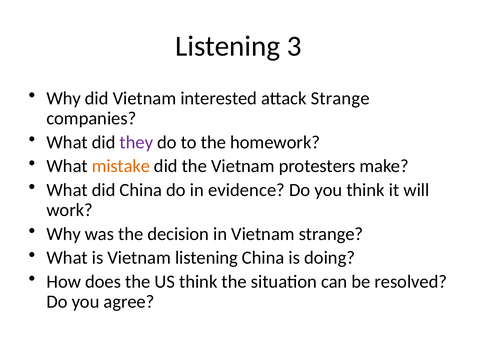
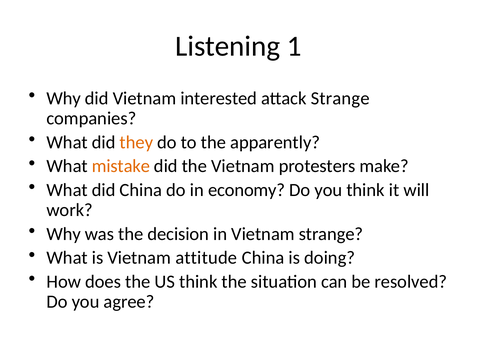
3: 3 -> 1
they colour: purple -> orange
homework: homework -> apparently
evidence: evidence -> economy
Vietnam listening: listening -> attitude
